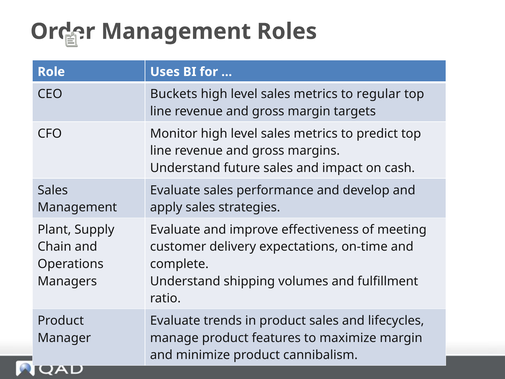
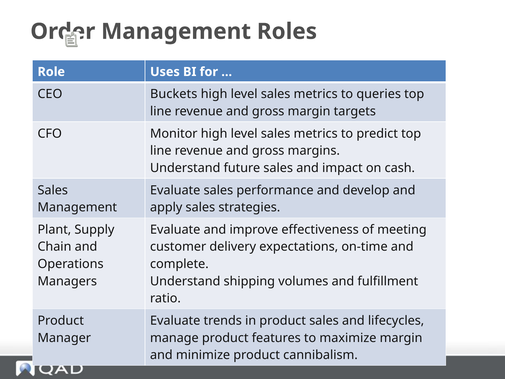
regular: regular -> queries
